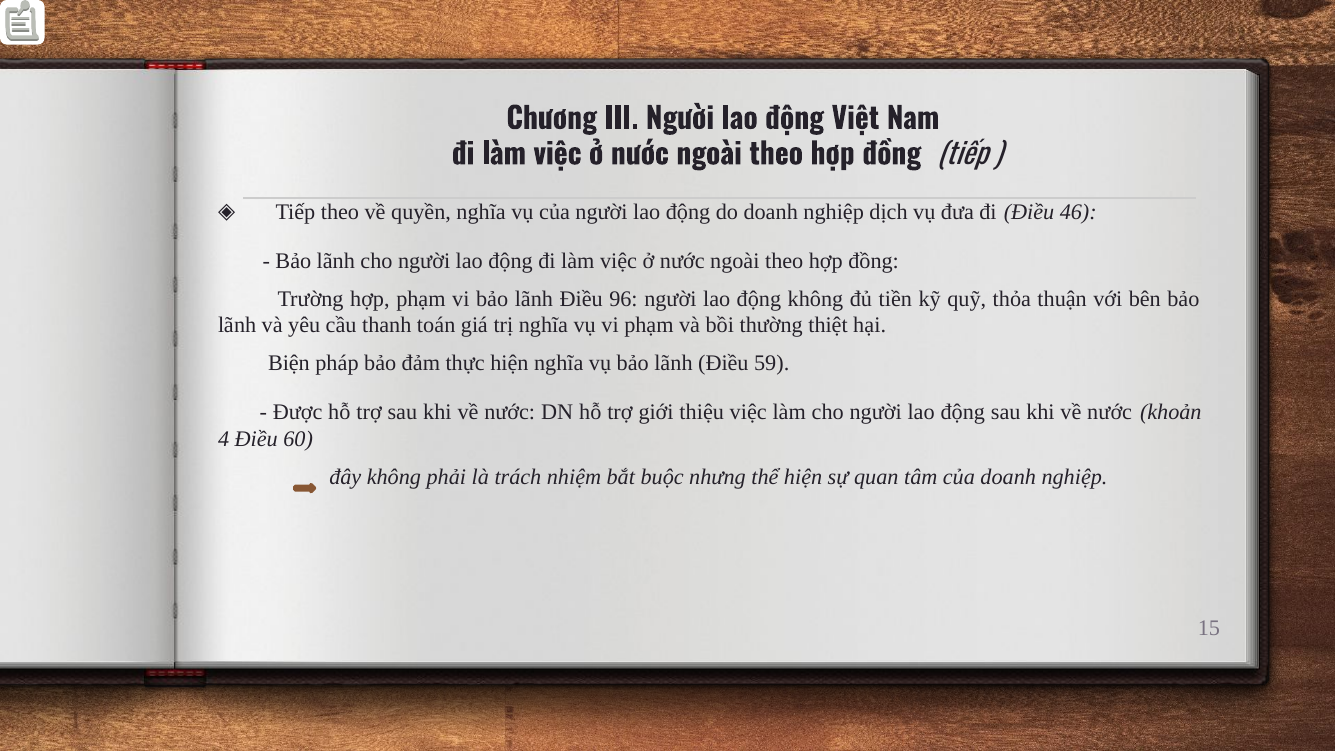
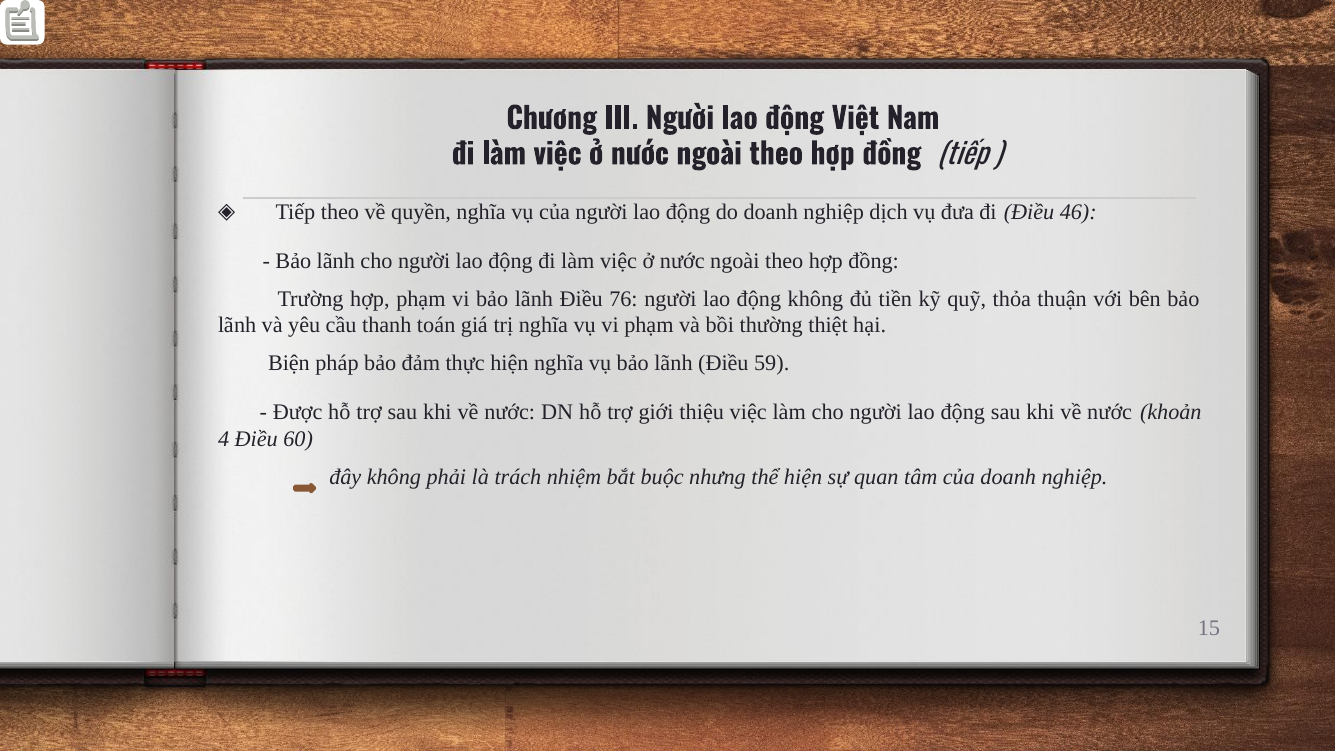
96: 96 -> 76
